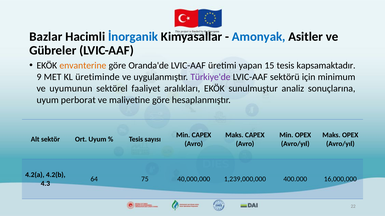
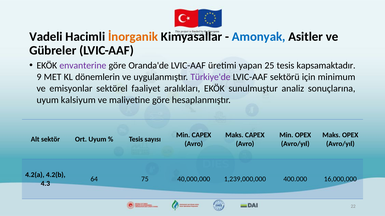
Bazlar: Bazlar -> Vadeli
İnorganik colour: blue -> orange
envanterine colour: orange -> purple
15: 15 -> 25
üretiminde: üretiminde -> dönemlerin
uyumunun: uyumunun -> emisyonlar
perborat: perborat -> kalsiyum
